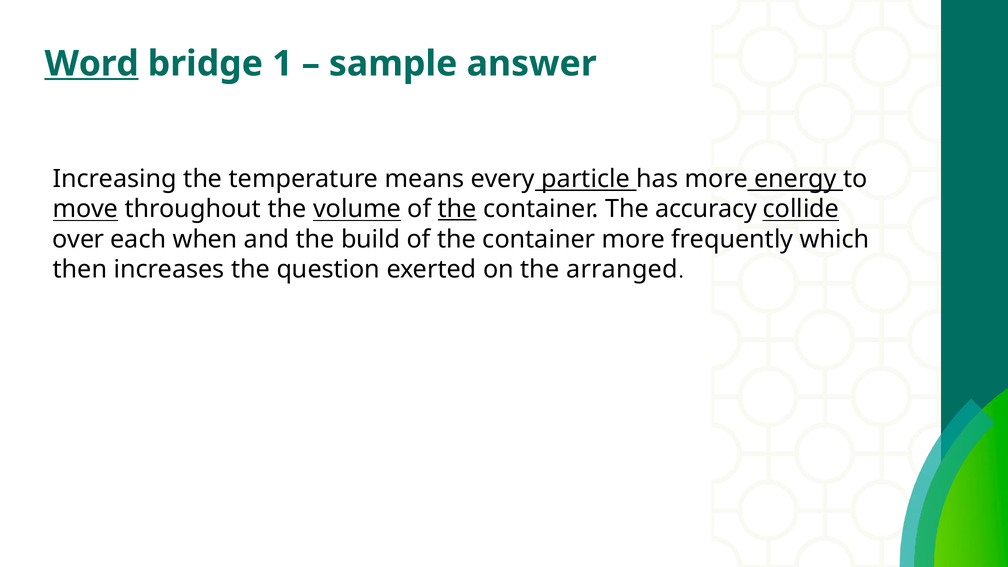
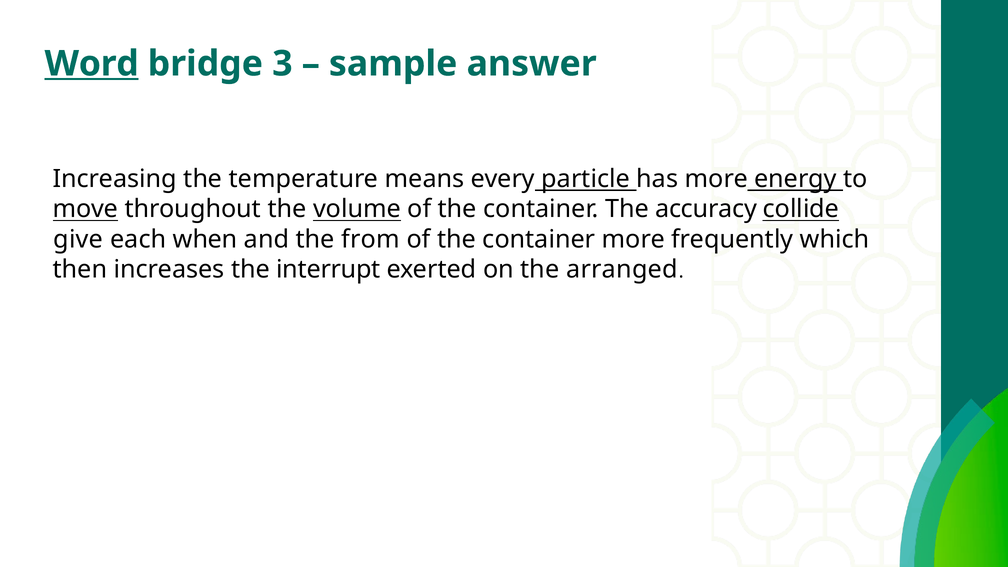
1: 1 -> 3
the at (457, 209) underline: present -> none
over: over -> give
build: build -> from
question: question -> interrupt
